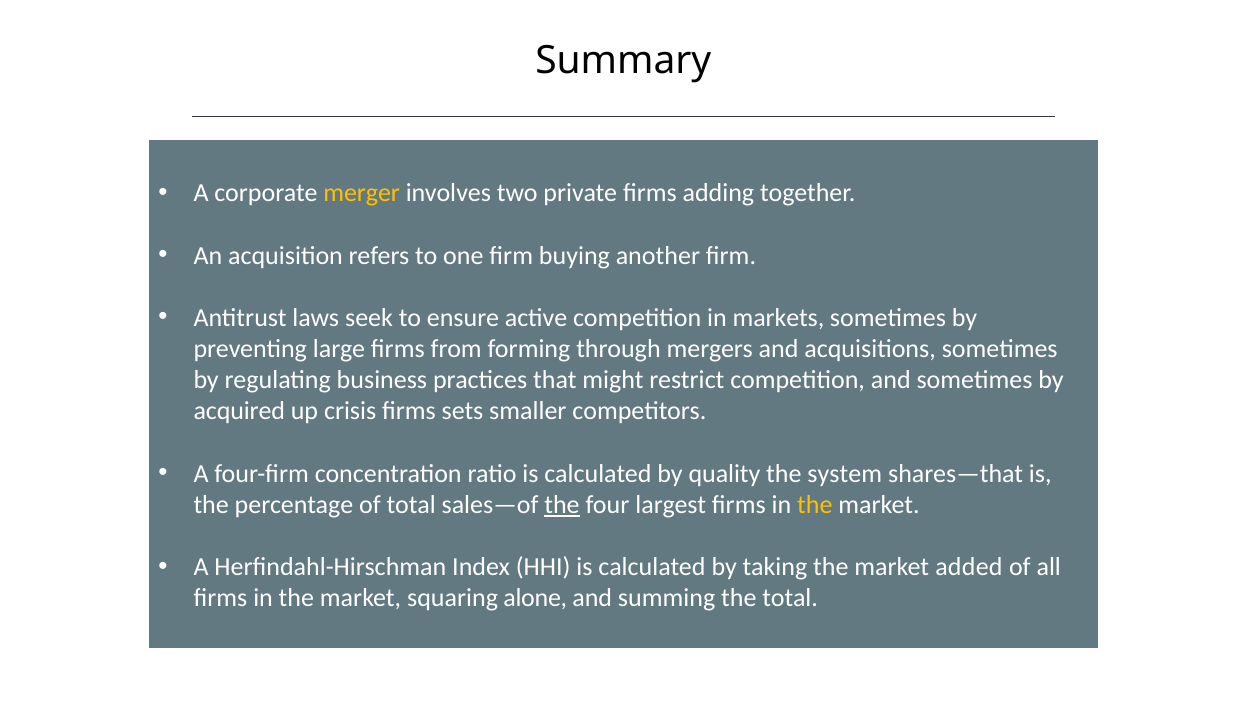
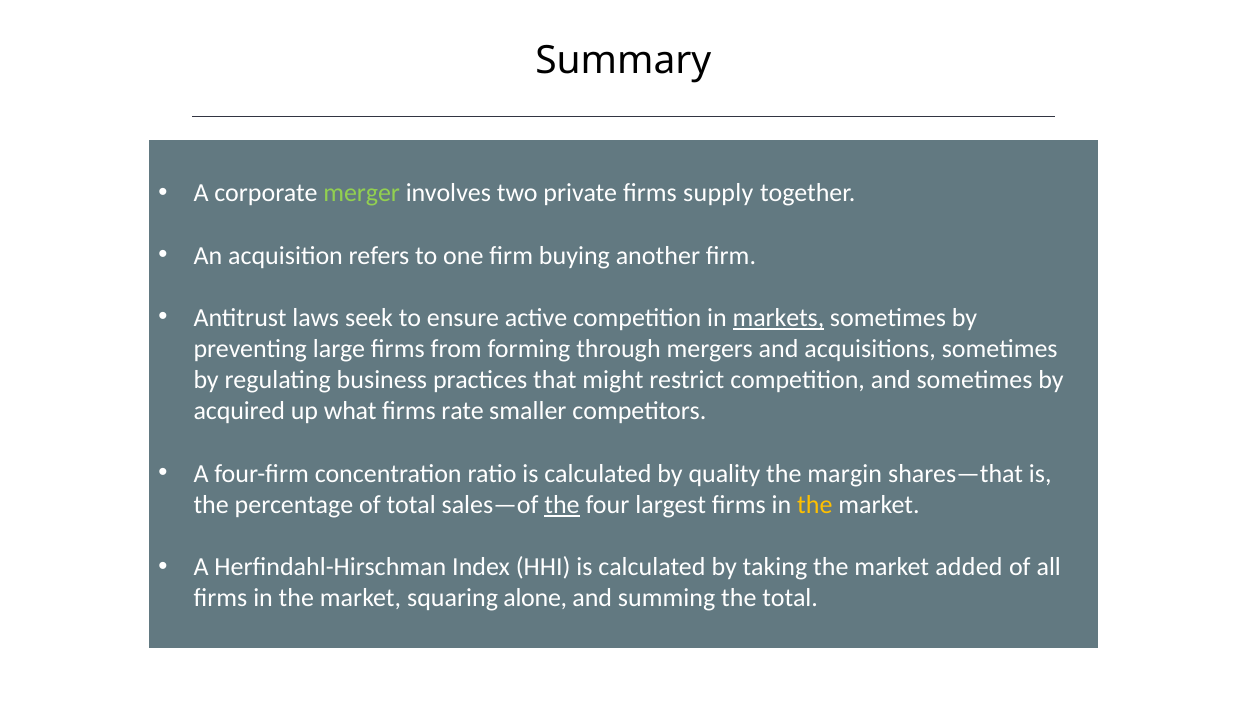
merger colour: yellow -> light green
adding: adding -> supply
markets underline: none -> present
crisis: crisis -> what
sets: sets -> rate
system: system -> margin
